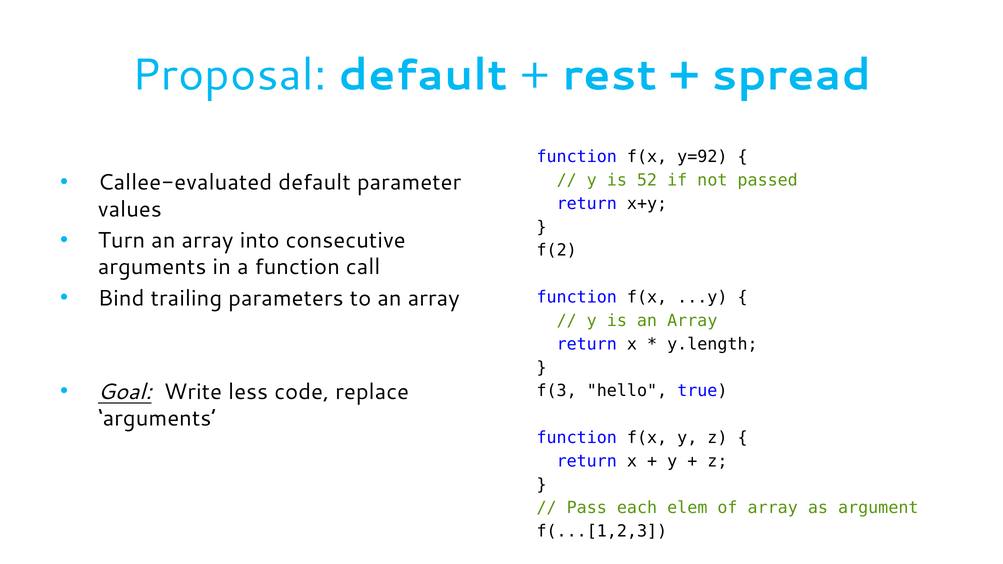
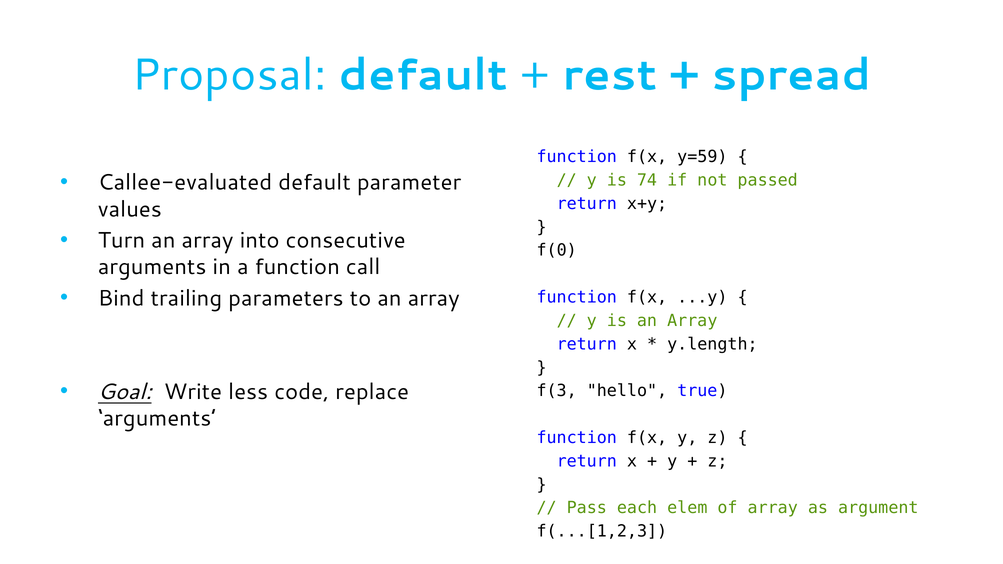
y=92: y=92 -> y=59
52: 52 -> 74
f(2: f(2 -> f(0
